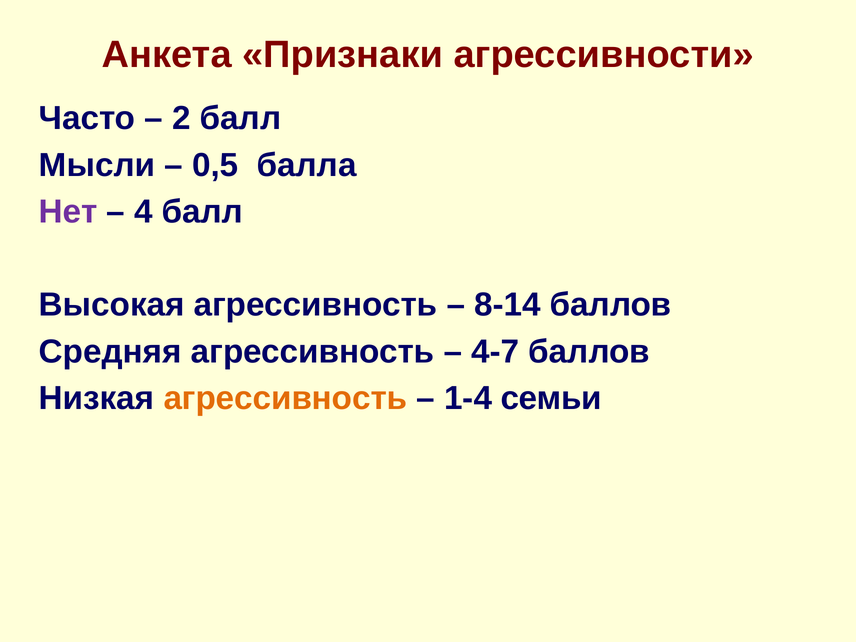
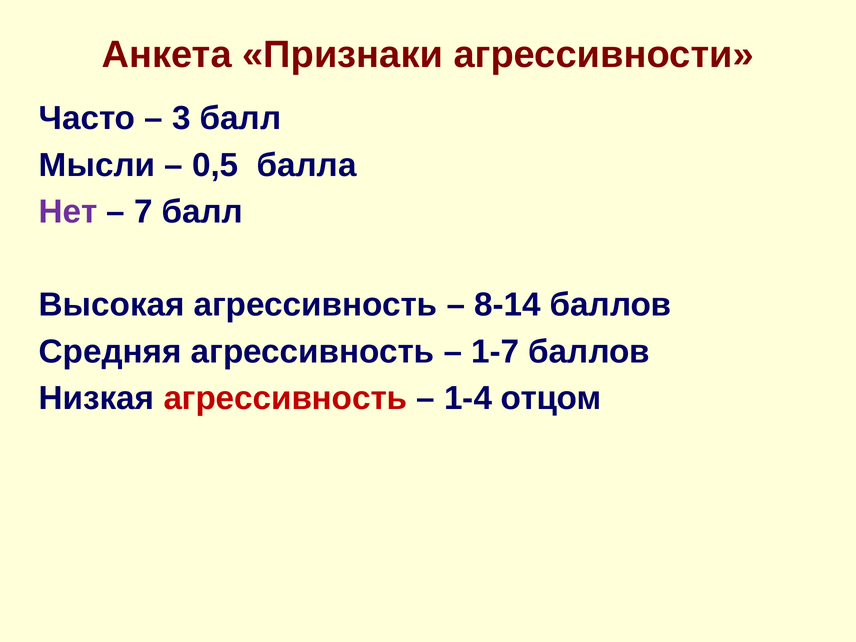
2: 2 -> 3
4: 4 -> 7
4-7: 4-7 -> 1-7
агрессивность at (285, 398) colour: orange -> red
семьи: семьи -> отцом
